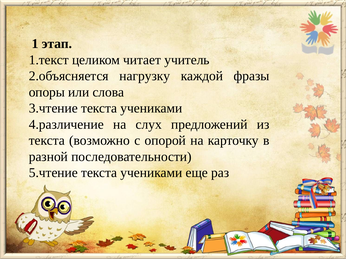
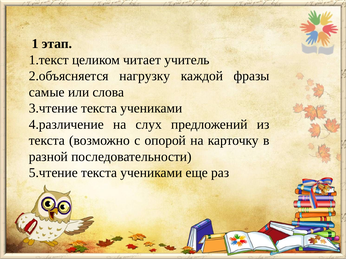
опоры: опоры -> самые
